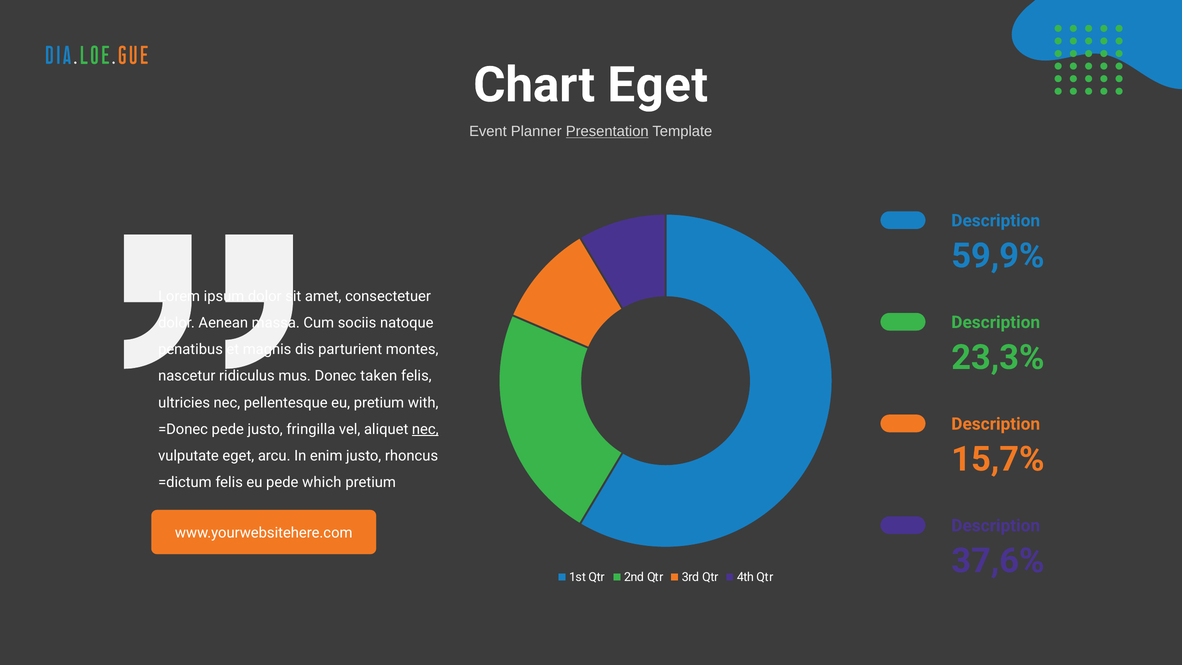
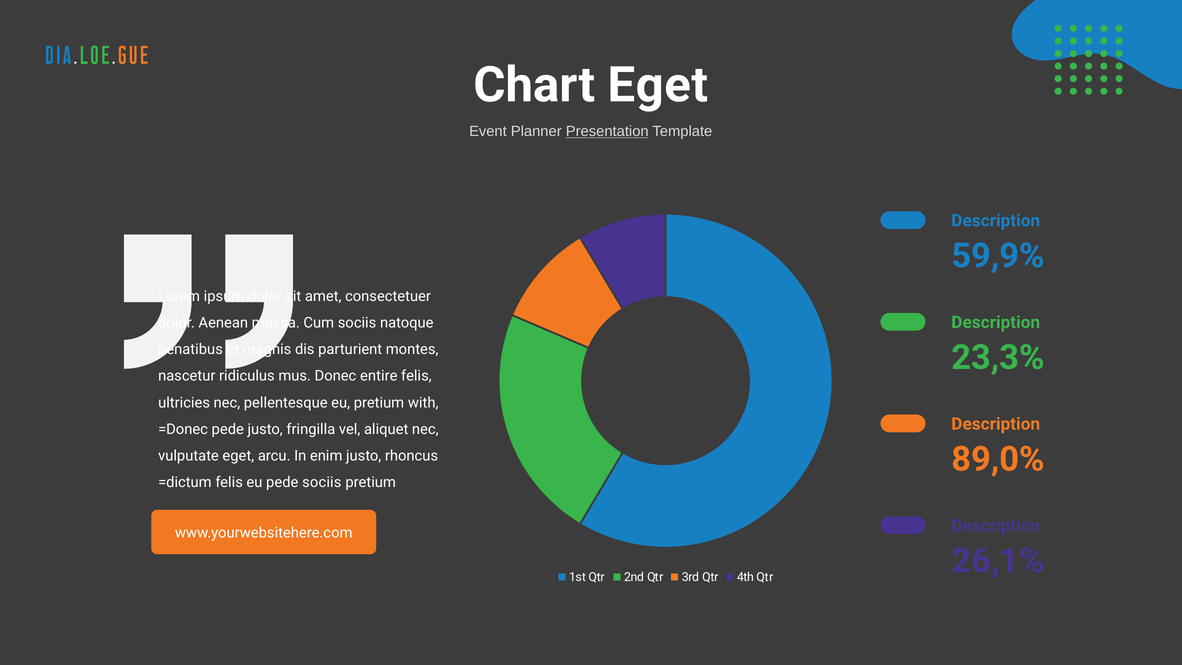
taken: taken -> entire
nec at (425, 429) underline: present -> none
15,7%: 15,7% -> 89,0%
pede which: which -> sociis
37,6%: 37,6% -> 26,1%
